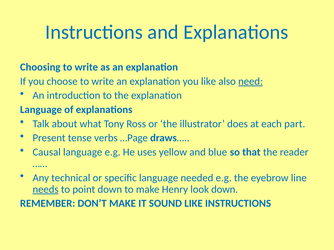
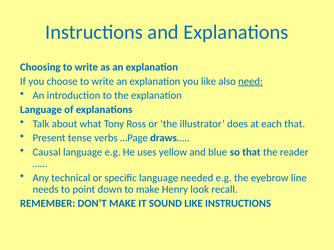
each part: part -> that
needs underline: present -> none
look down: down -> recall
